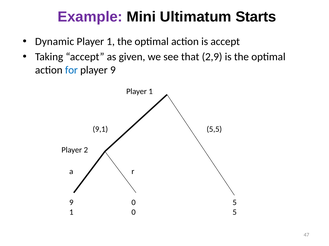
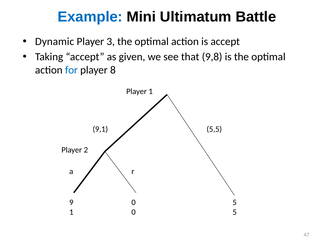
Example colour: purple -> blue
Starts: Starts -> Battle
1 at (111, 42): 1 -> 3
2,9: 2,9 -> 9,8
player 9: 9 -> 8
